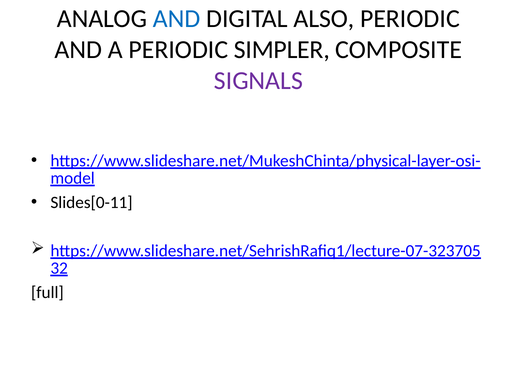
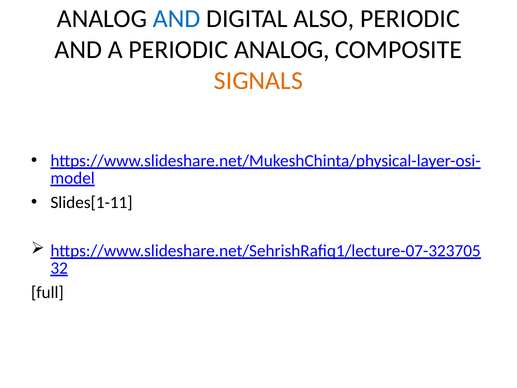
PERIODIC SIMPLER: SIMPLER -> ANALOG
SIGNALS colour: purple -> orange
Slides[0-11: Slides[0-11 -> Slides[1-11
